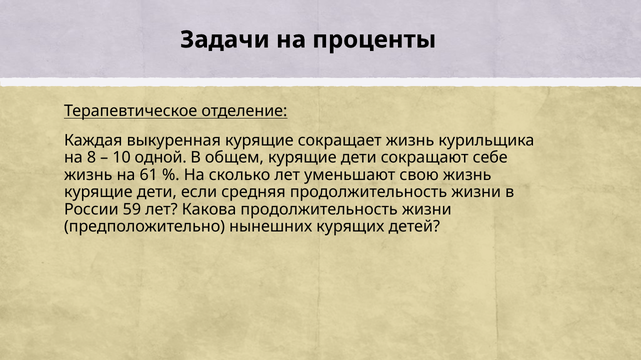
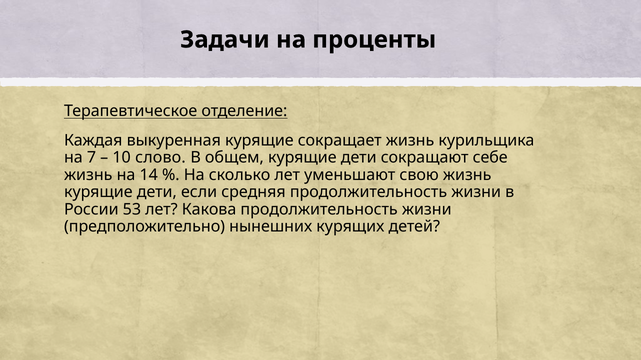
8: 8 -> 7
одной: одной -> слово
61: 61 -> 14
59: 59 -> 53
